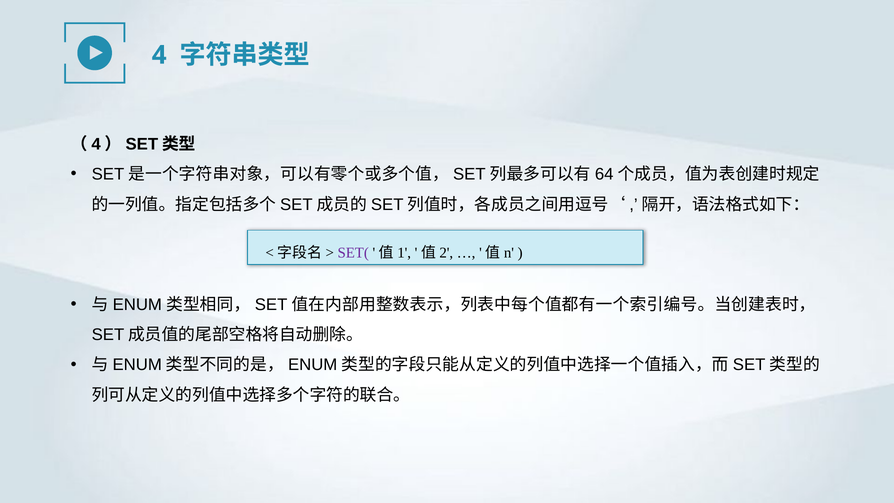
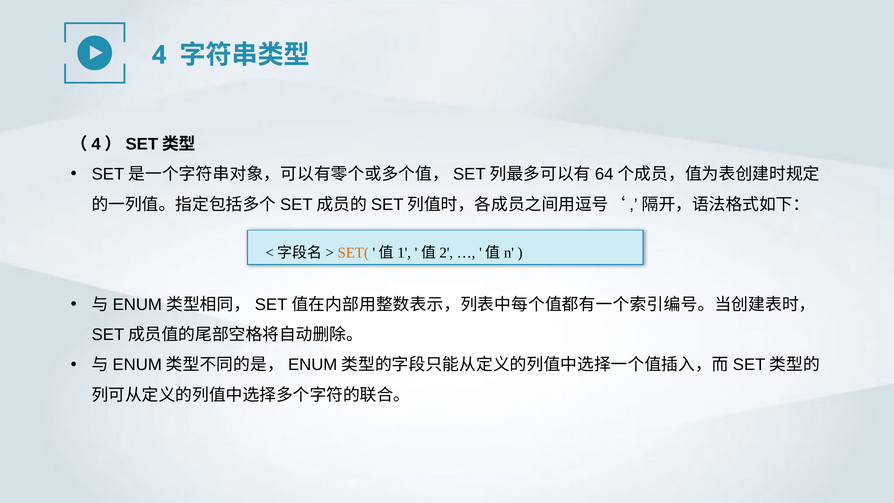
SET( colour: purple -> orange
